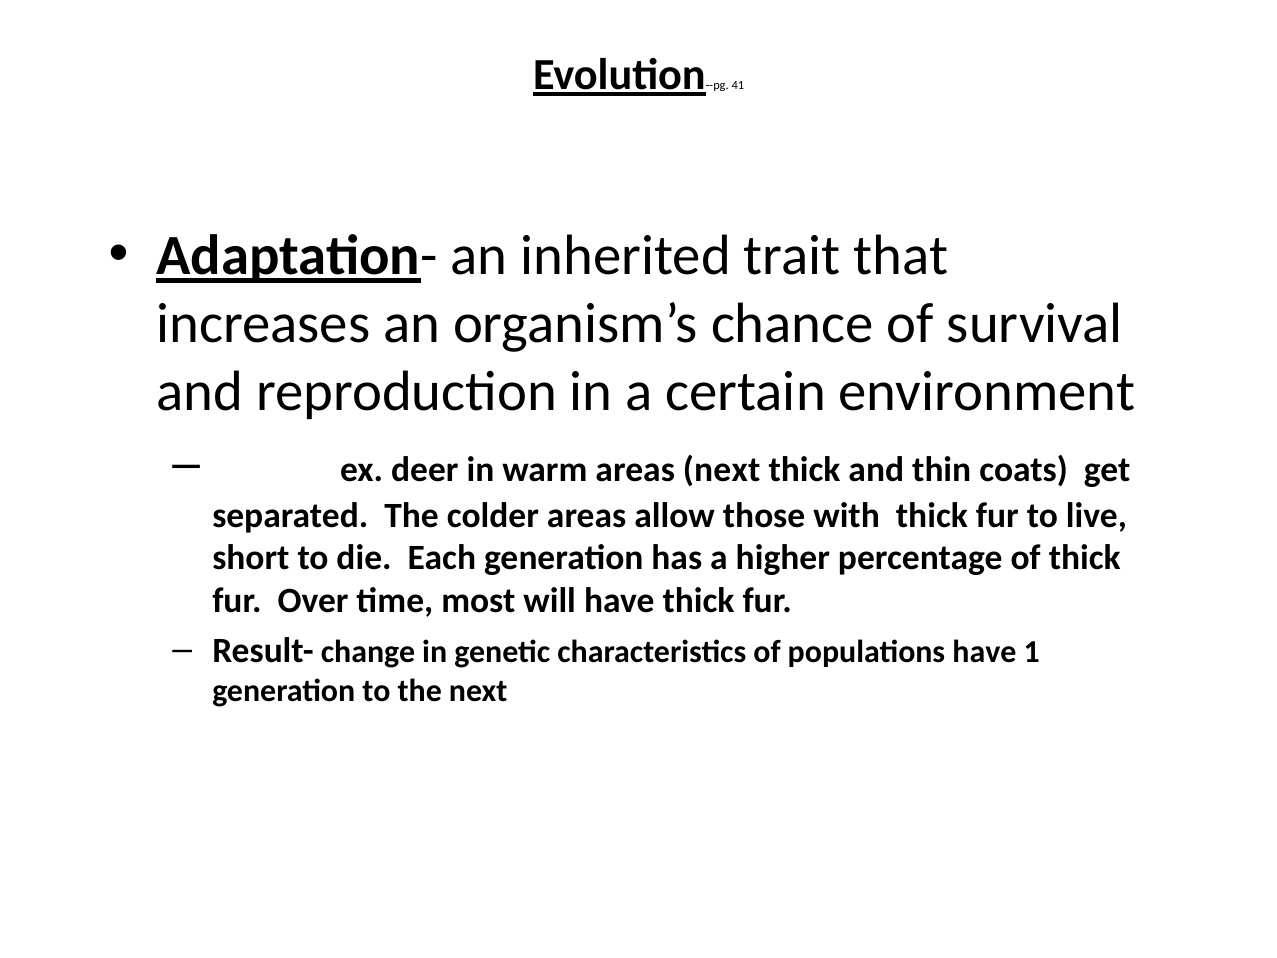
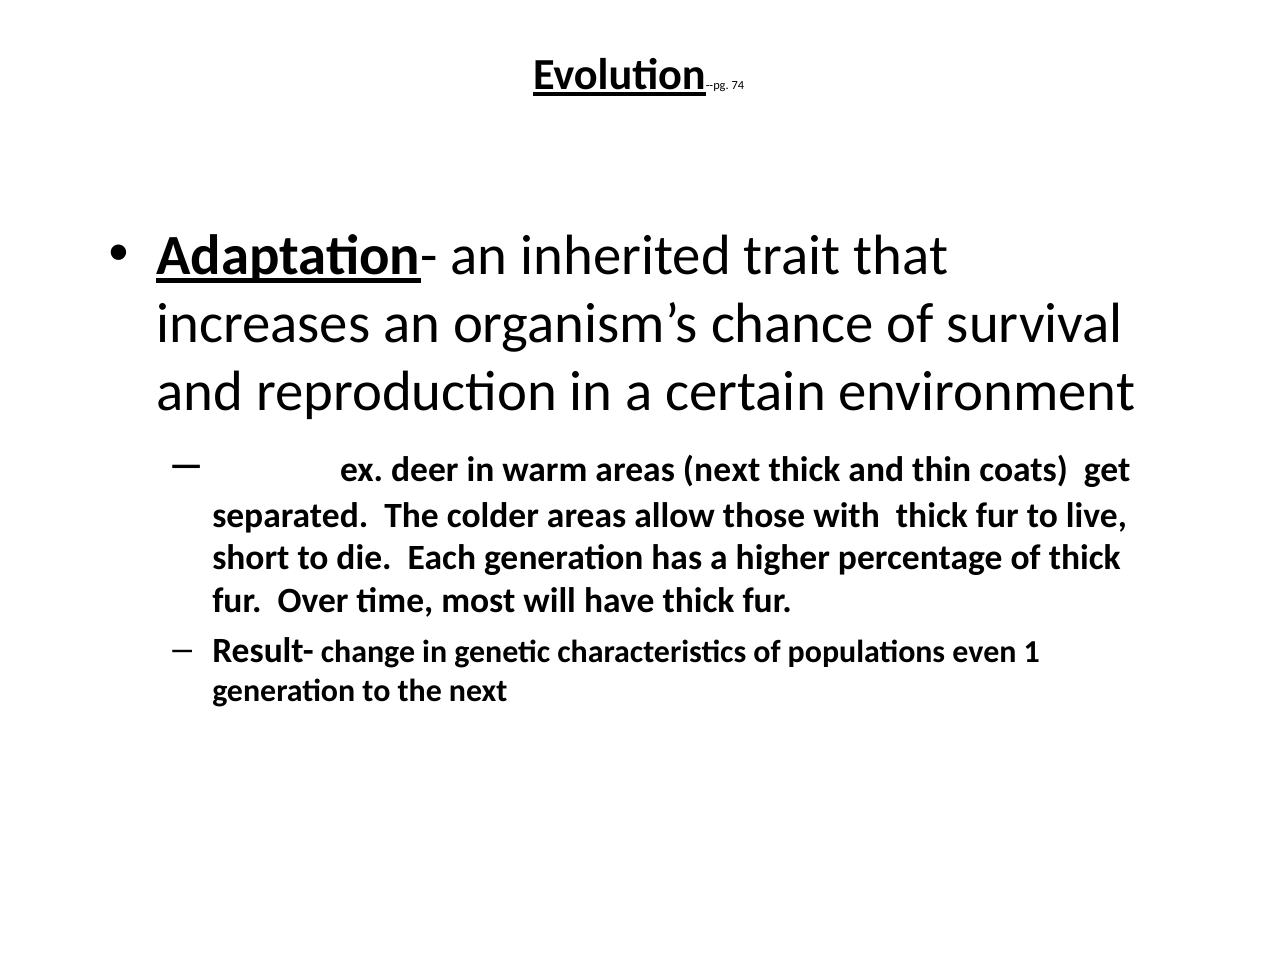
41: 41 -> 74
populations have: have -> even
